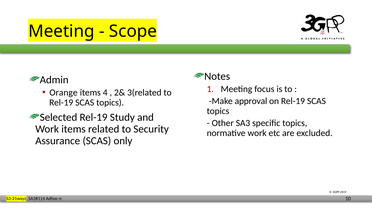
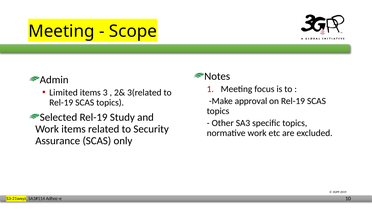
Orange: Orange -> Limited
4: 4 -> 3
